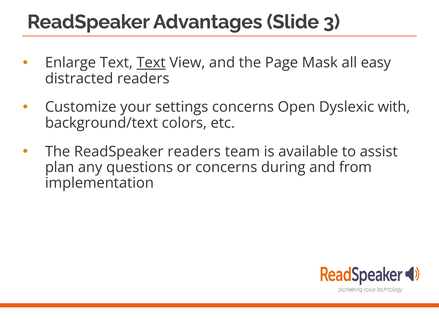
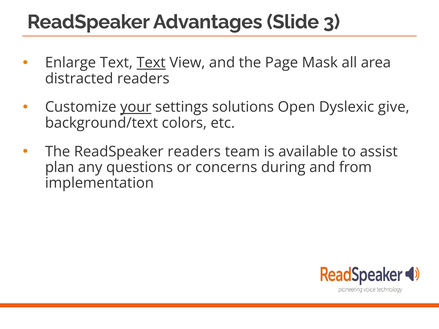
easy: easy -> area
your underline: none -> present
settings concerns: concerns -> solutions
with: with -> give
